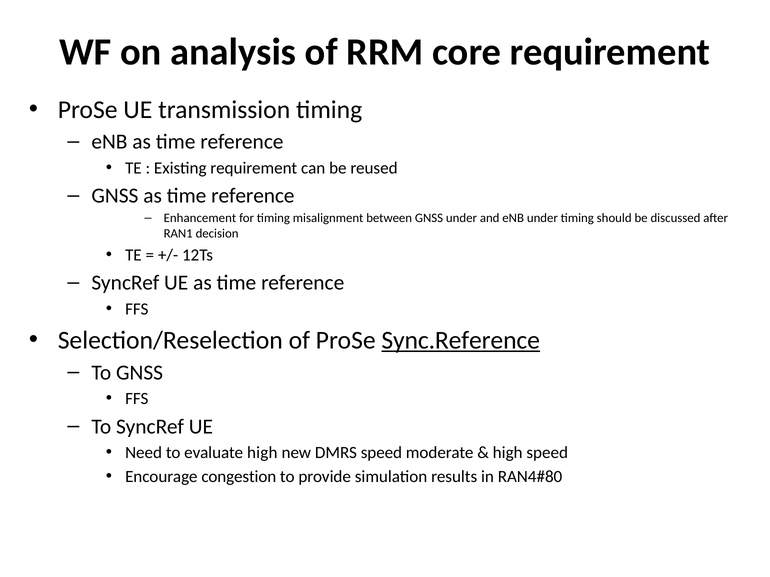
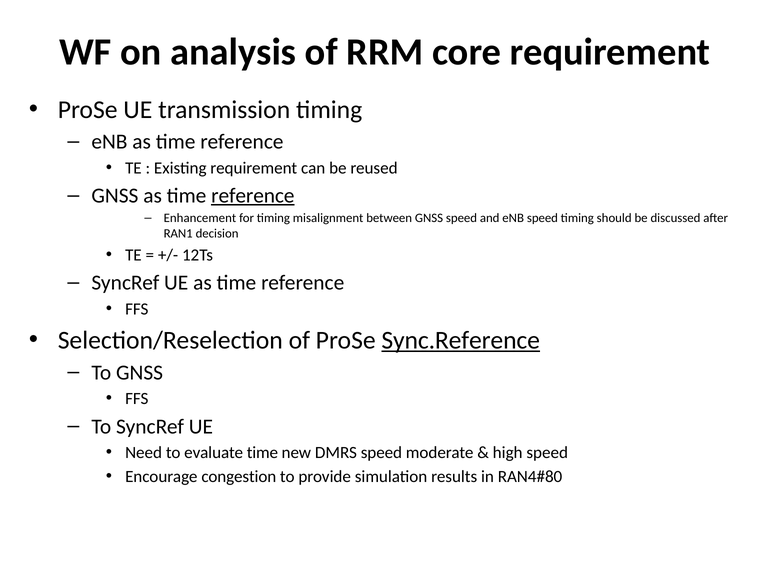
reference at (253, 196) underline: none -> present
GNSS under: under -> speed
eNB under: under -> speed
evaluate high: high -> time
